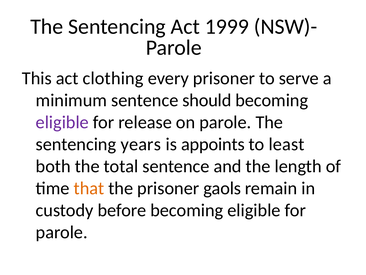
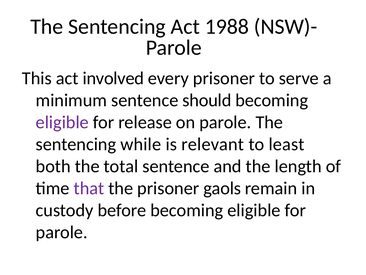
1999: 1999 -> 1988
clothing: clothing -> involved
years: years -> while
appoints: appoints -> relevant
that colour: orange -> purple
